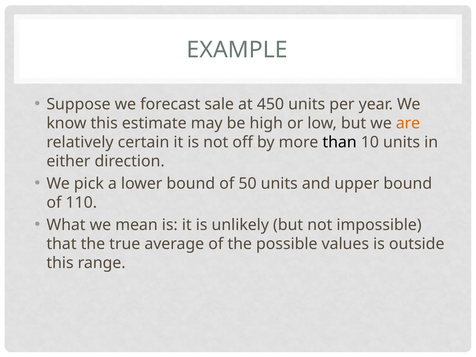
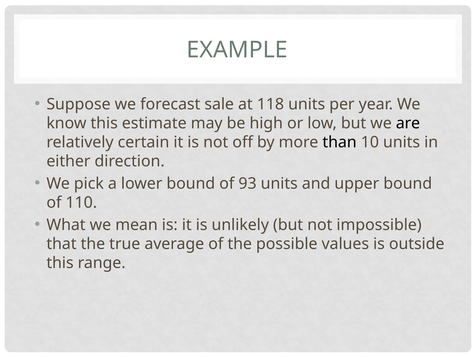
450: 450 -> 118
are colour: orange -> black
50: 50 -> 93
